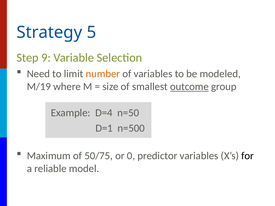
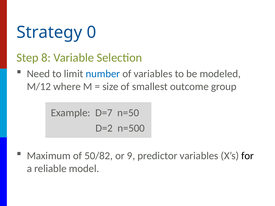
5: 5 -> 0
9: 9 -> 8
number colour: orange -> blue
M/19: M/19 -> M/12
outcome underline: present -> none
D=4: D=4 -> D=7
D=1: D=1 -> D=2
50/75: 50/75 -> 50/82
0: 0 -> 9
